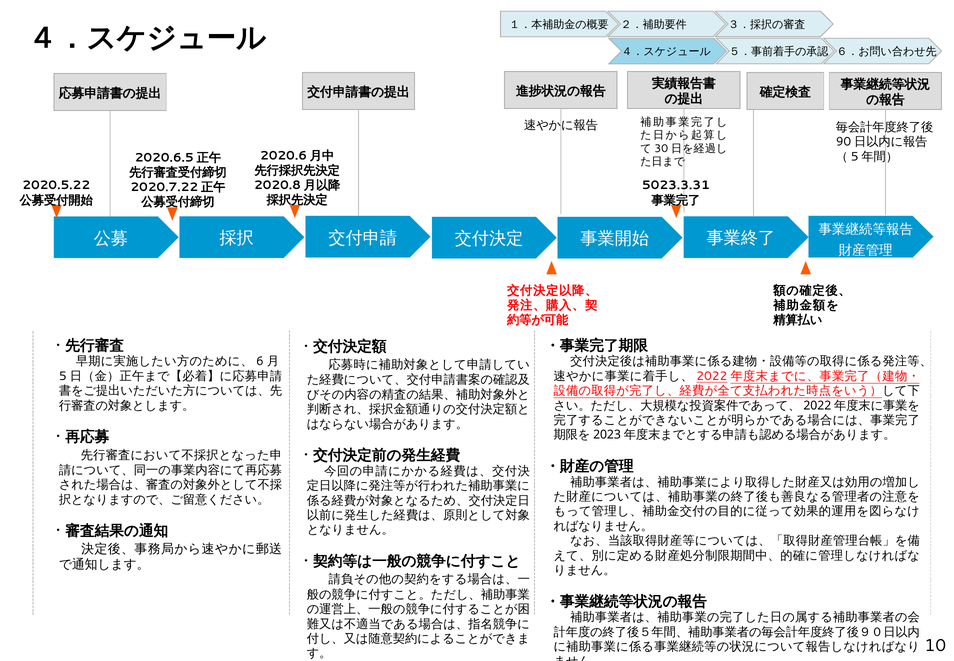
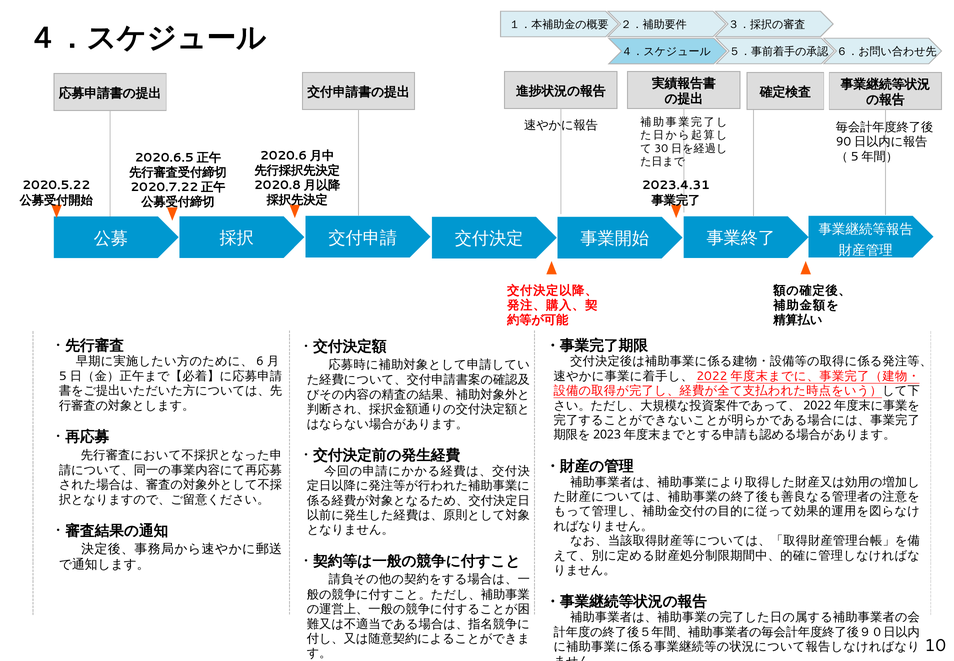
5023.3.31: 5023.3.31 -> 2023.4.31
